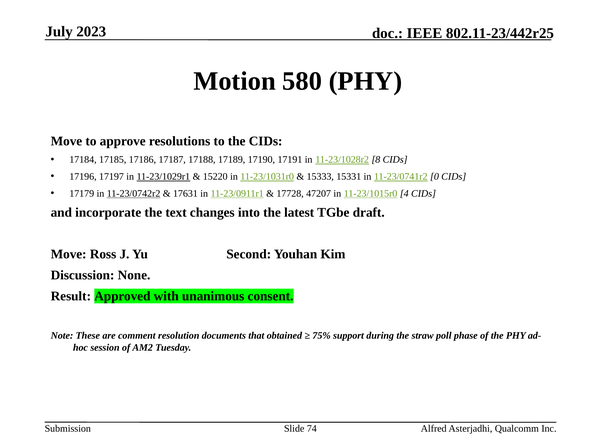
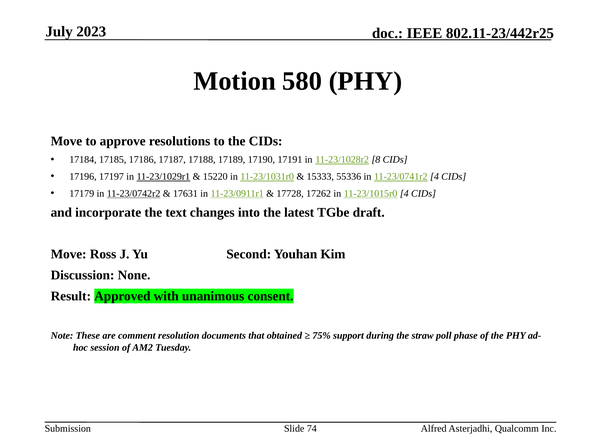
15331: 15331 -> 55336
11-23/0741r2 0: 0 -> 4
47207: 47207 -> 17262
